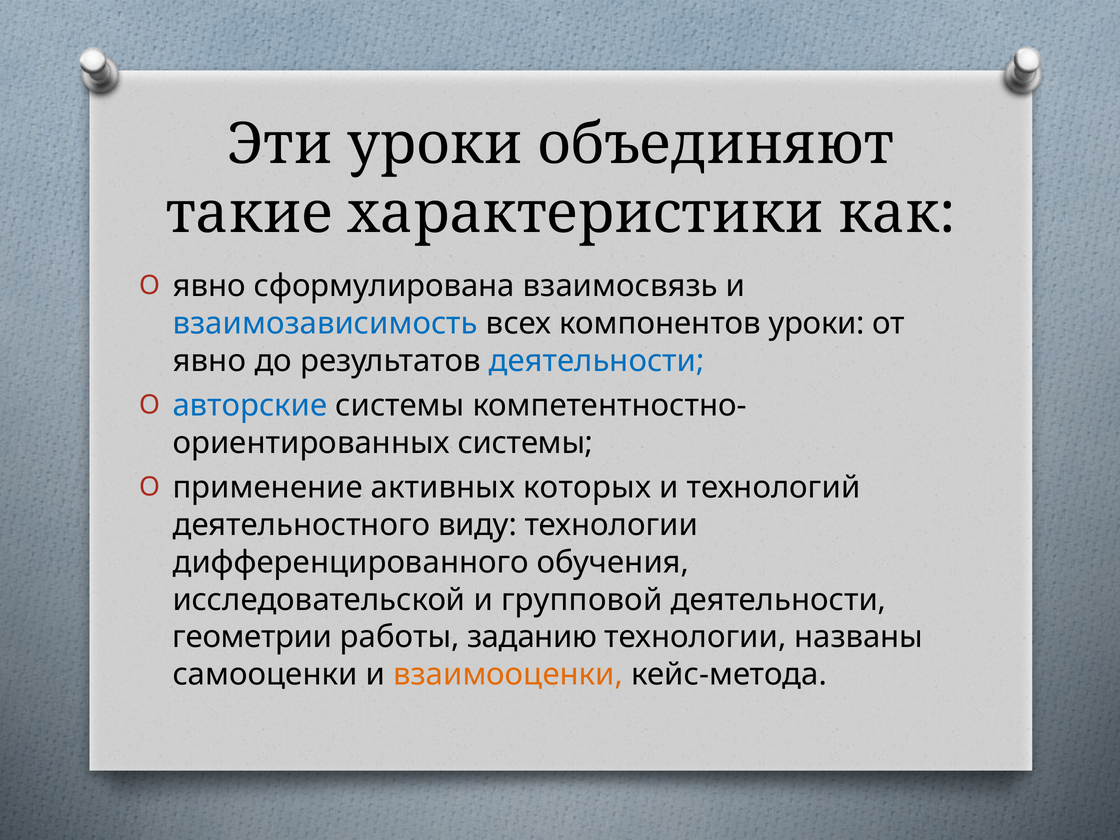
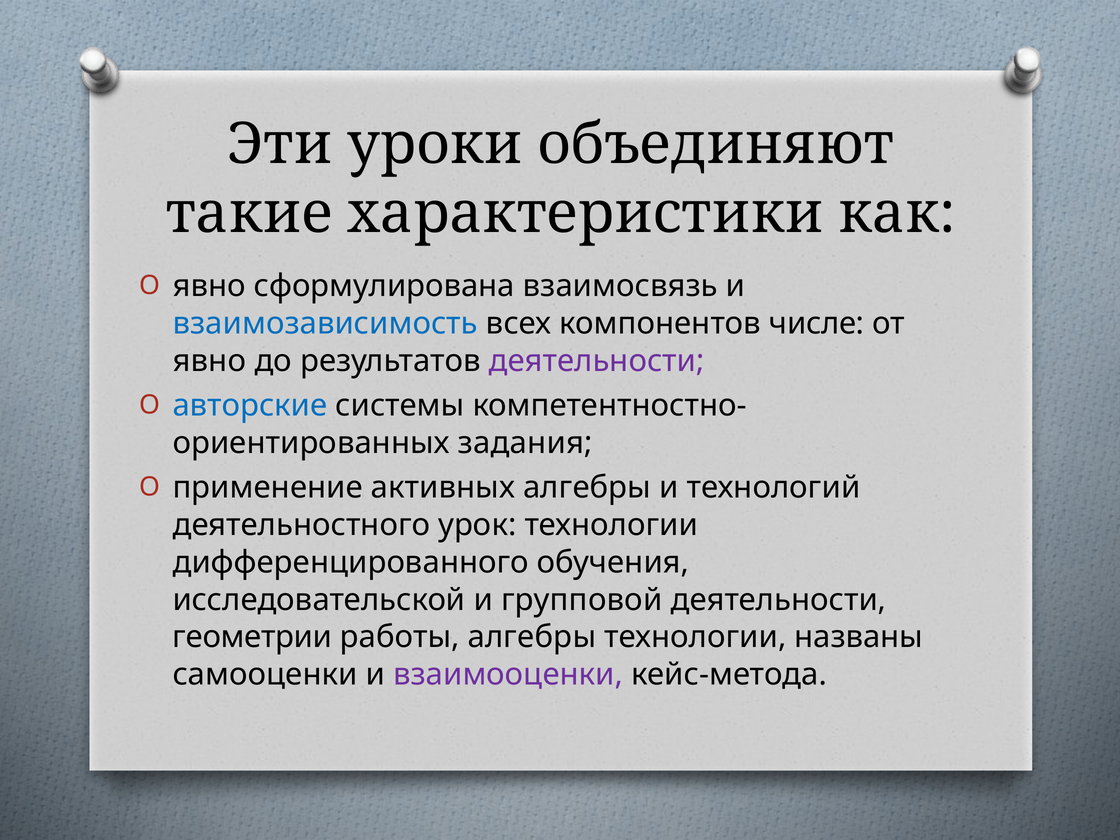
компонентов уроки: уроки -> числе
деятельности at (597, 361) colour: blue -> purple
системы at (525, 443): системы -> задания
активных которых: которых -> алгебры
виду: виду -> урок
работы заданию: заданию -> алгебры
взаимооценки colour: orange -> purple
